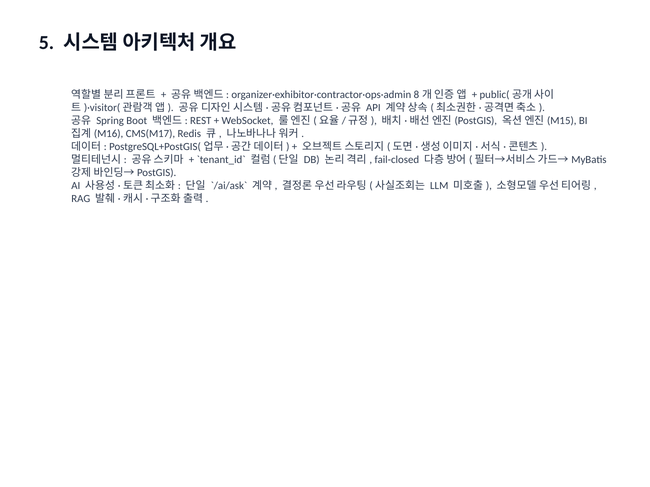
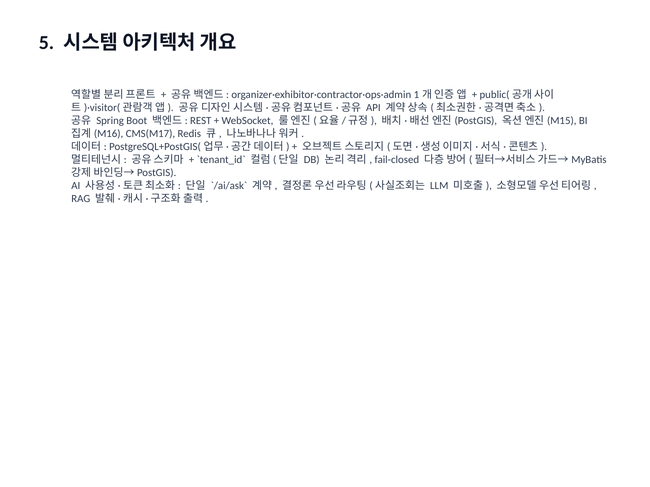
8: 8 -> 1
